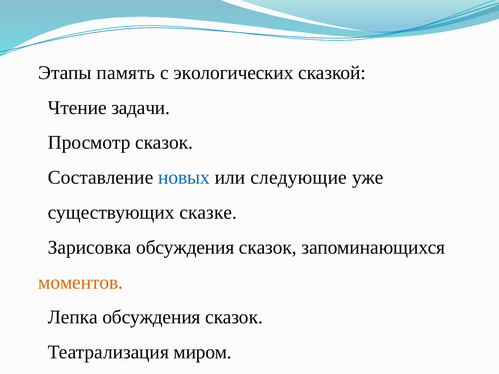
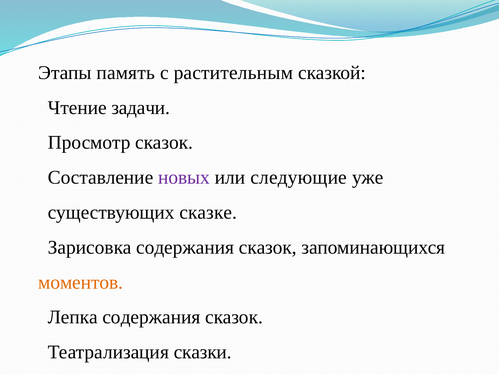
экологических: экологических -> растительным
новых colour: blue -> purple
Зарисовка обсуждения: обсуждения -> содержания
Лепка обсуждения: обсуждения -> содержания
миром: миром -> сказки
